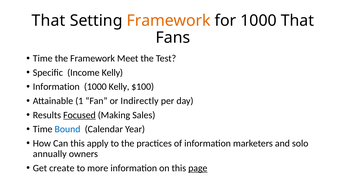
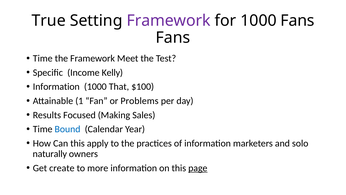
That at (49, 21): That -> True
Framework at (169, 21) colour: orange -> purple
1000 That: That -> Fans
1000 Kelly: Kelly -> That
Indirectly: Indirectly -> Problems
Focused underline: present -> none
annually: annually -> naturally
